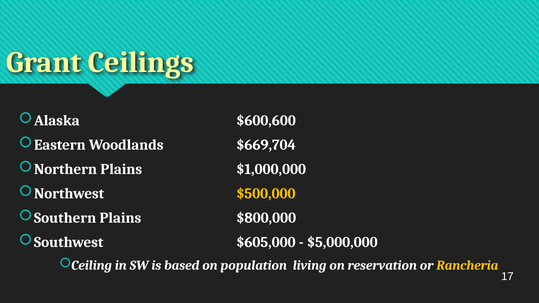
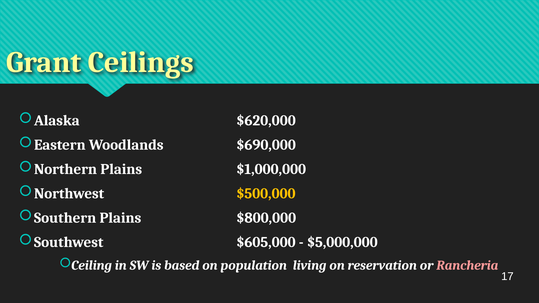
$600,600: $600,600 -> $620,000
$669,704: $669,704 -> $690,000
Rancheria colour: yellow -> pink
